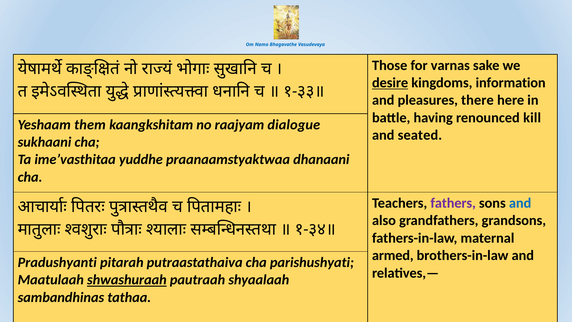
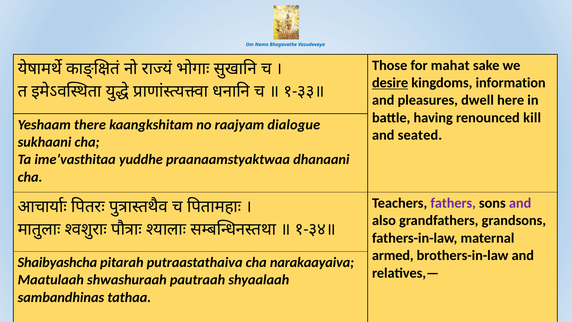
varnas: varnas -> mahat
there: there -> dwell
them: them -> there
and at (520, 203) colour: blue -> purple
Pradushyanti: Pradushyanti -> Shaibyashcha
parishushyati: parishushyati -> narakaayaiva
shwashuraah underline: present -> none
